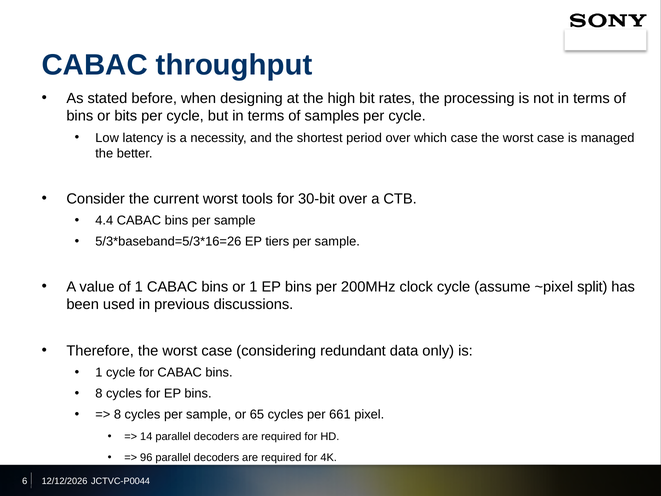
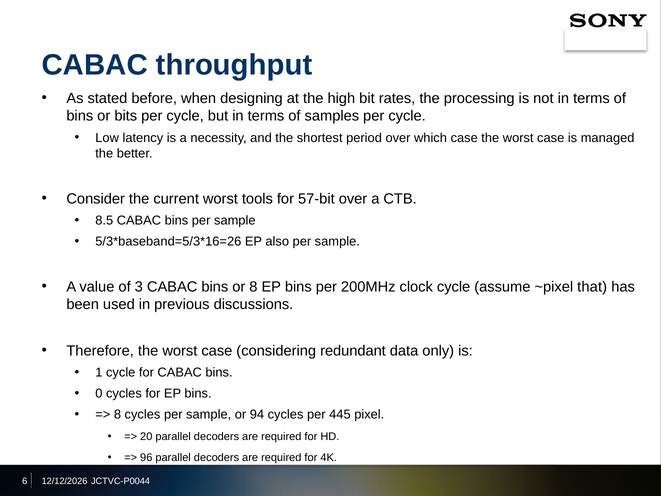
30-bit: 30-bit -> 57-bit
4.4: 4.4 -> 8.5
tiers: tiers -> also
of 1: 1 -> 3
or 1: 1 -> 8
split: split -> that
8 at (99, 394): 8 -> 0
65: 65 -> 94
661: 661 -> 445
14: 14 -> 20
